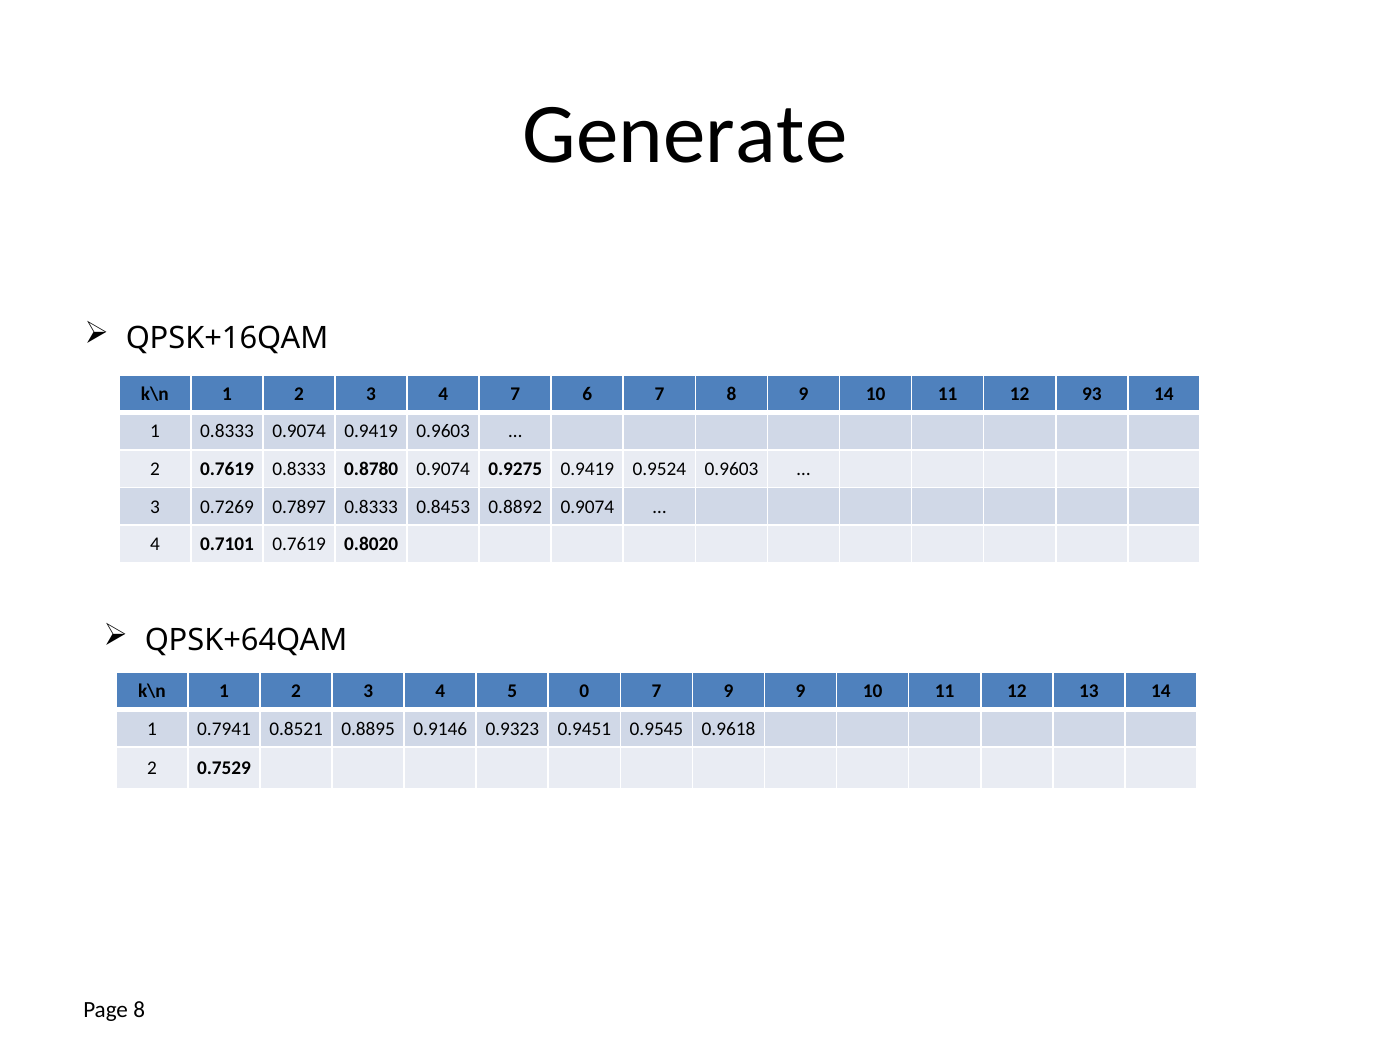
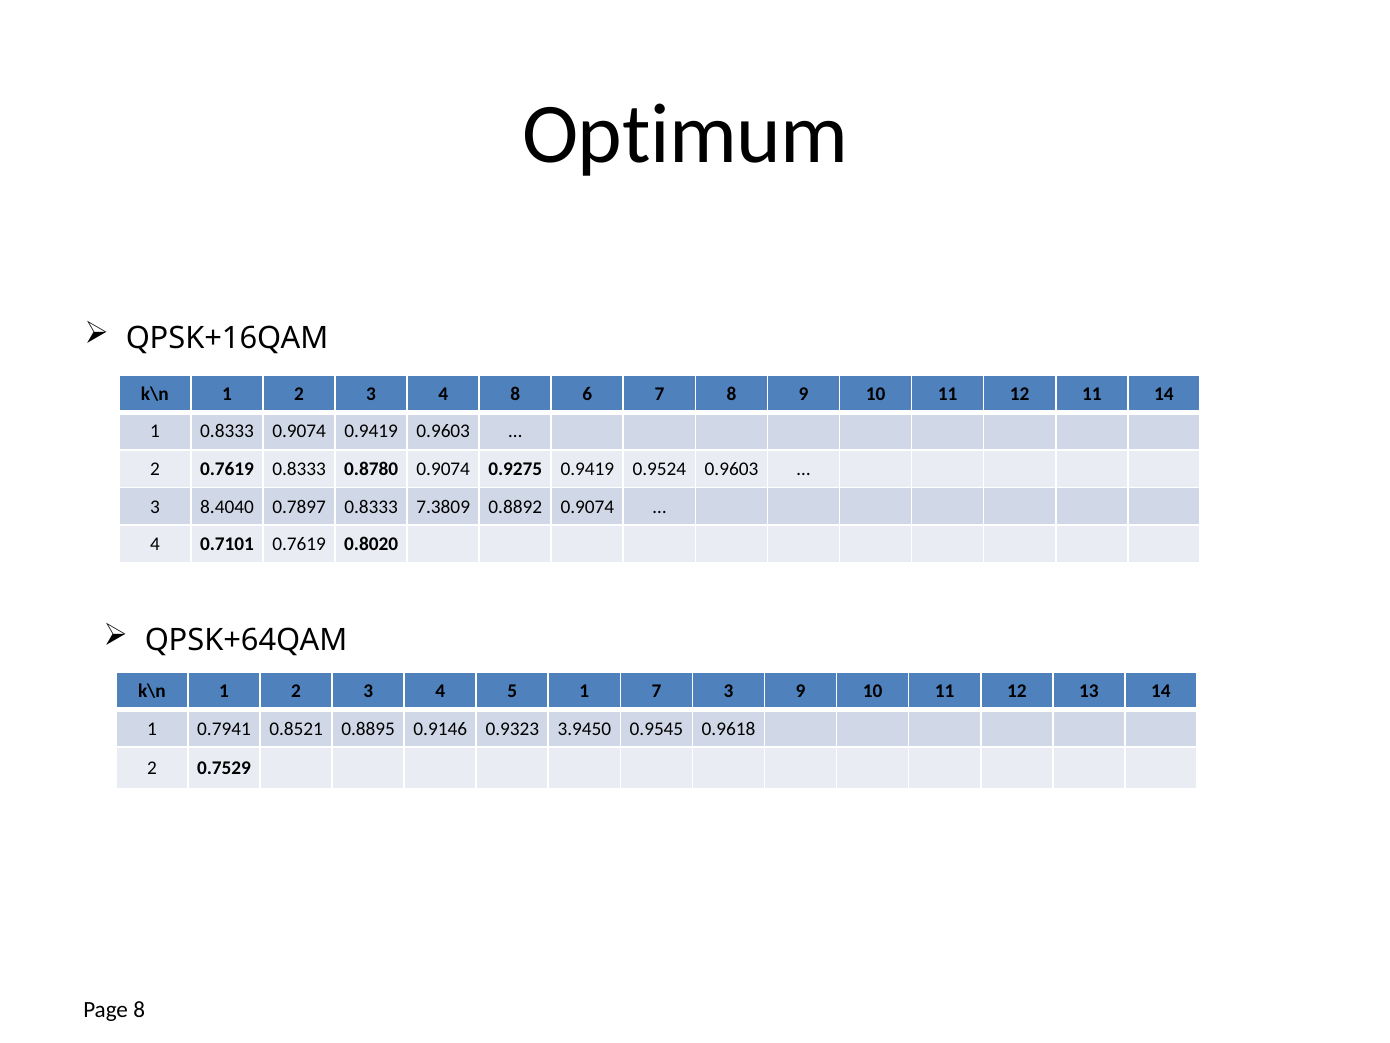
Generate: Generate -> Optimum
4 7: 7 -> 8
12 93: 93 -> 11
0.7269: 0.7269 -> 8.4040
0.8453: 0.8453 -> 7.3809
5 0: 0 -> 1
7 9: 9 -> 3
0.9451: 0.9451 -> 3.9450
